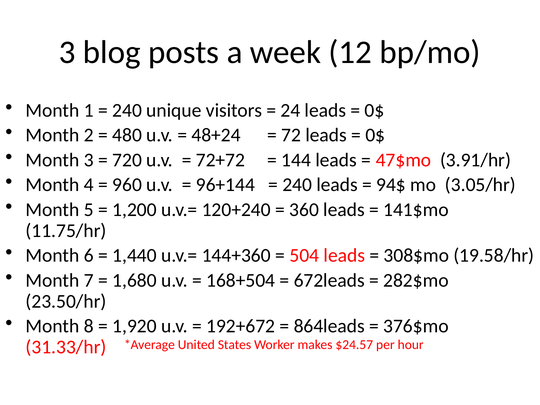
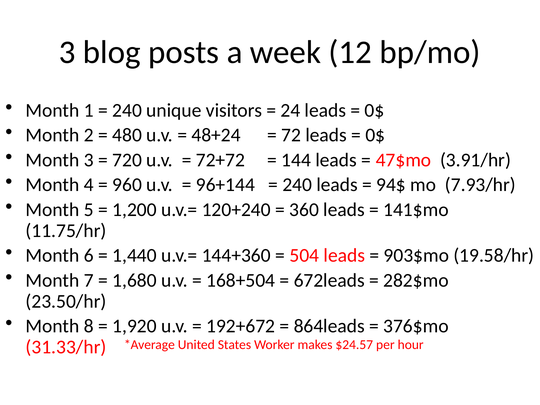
3.05/hr: 3.05/hr -> 7.93/hr
308$mo: 308$mo -> 903$mo
